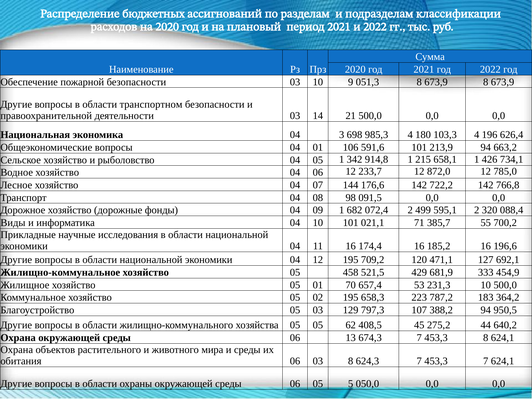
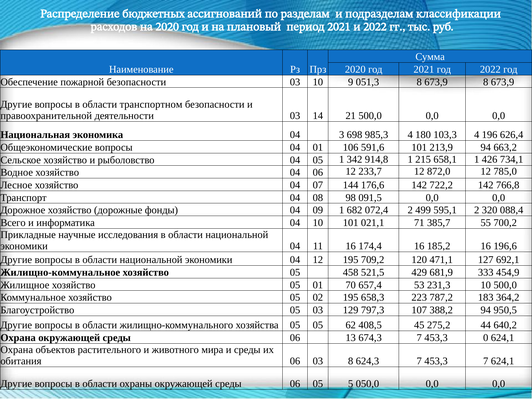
Виды: Виды -> Всего
453,3 8: 8 -> 0
